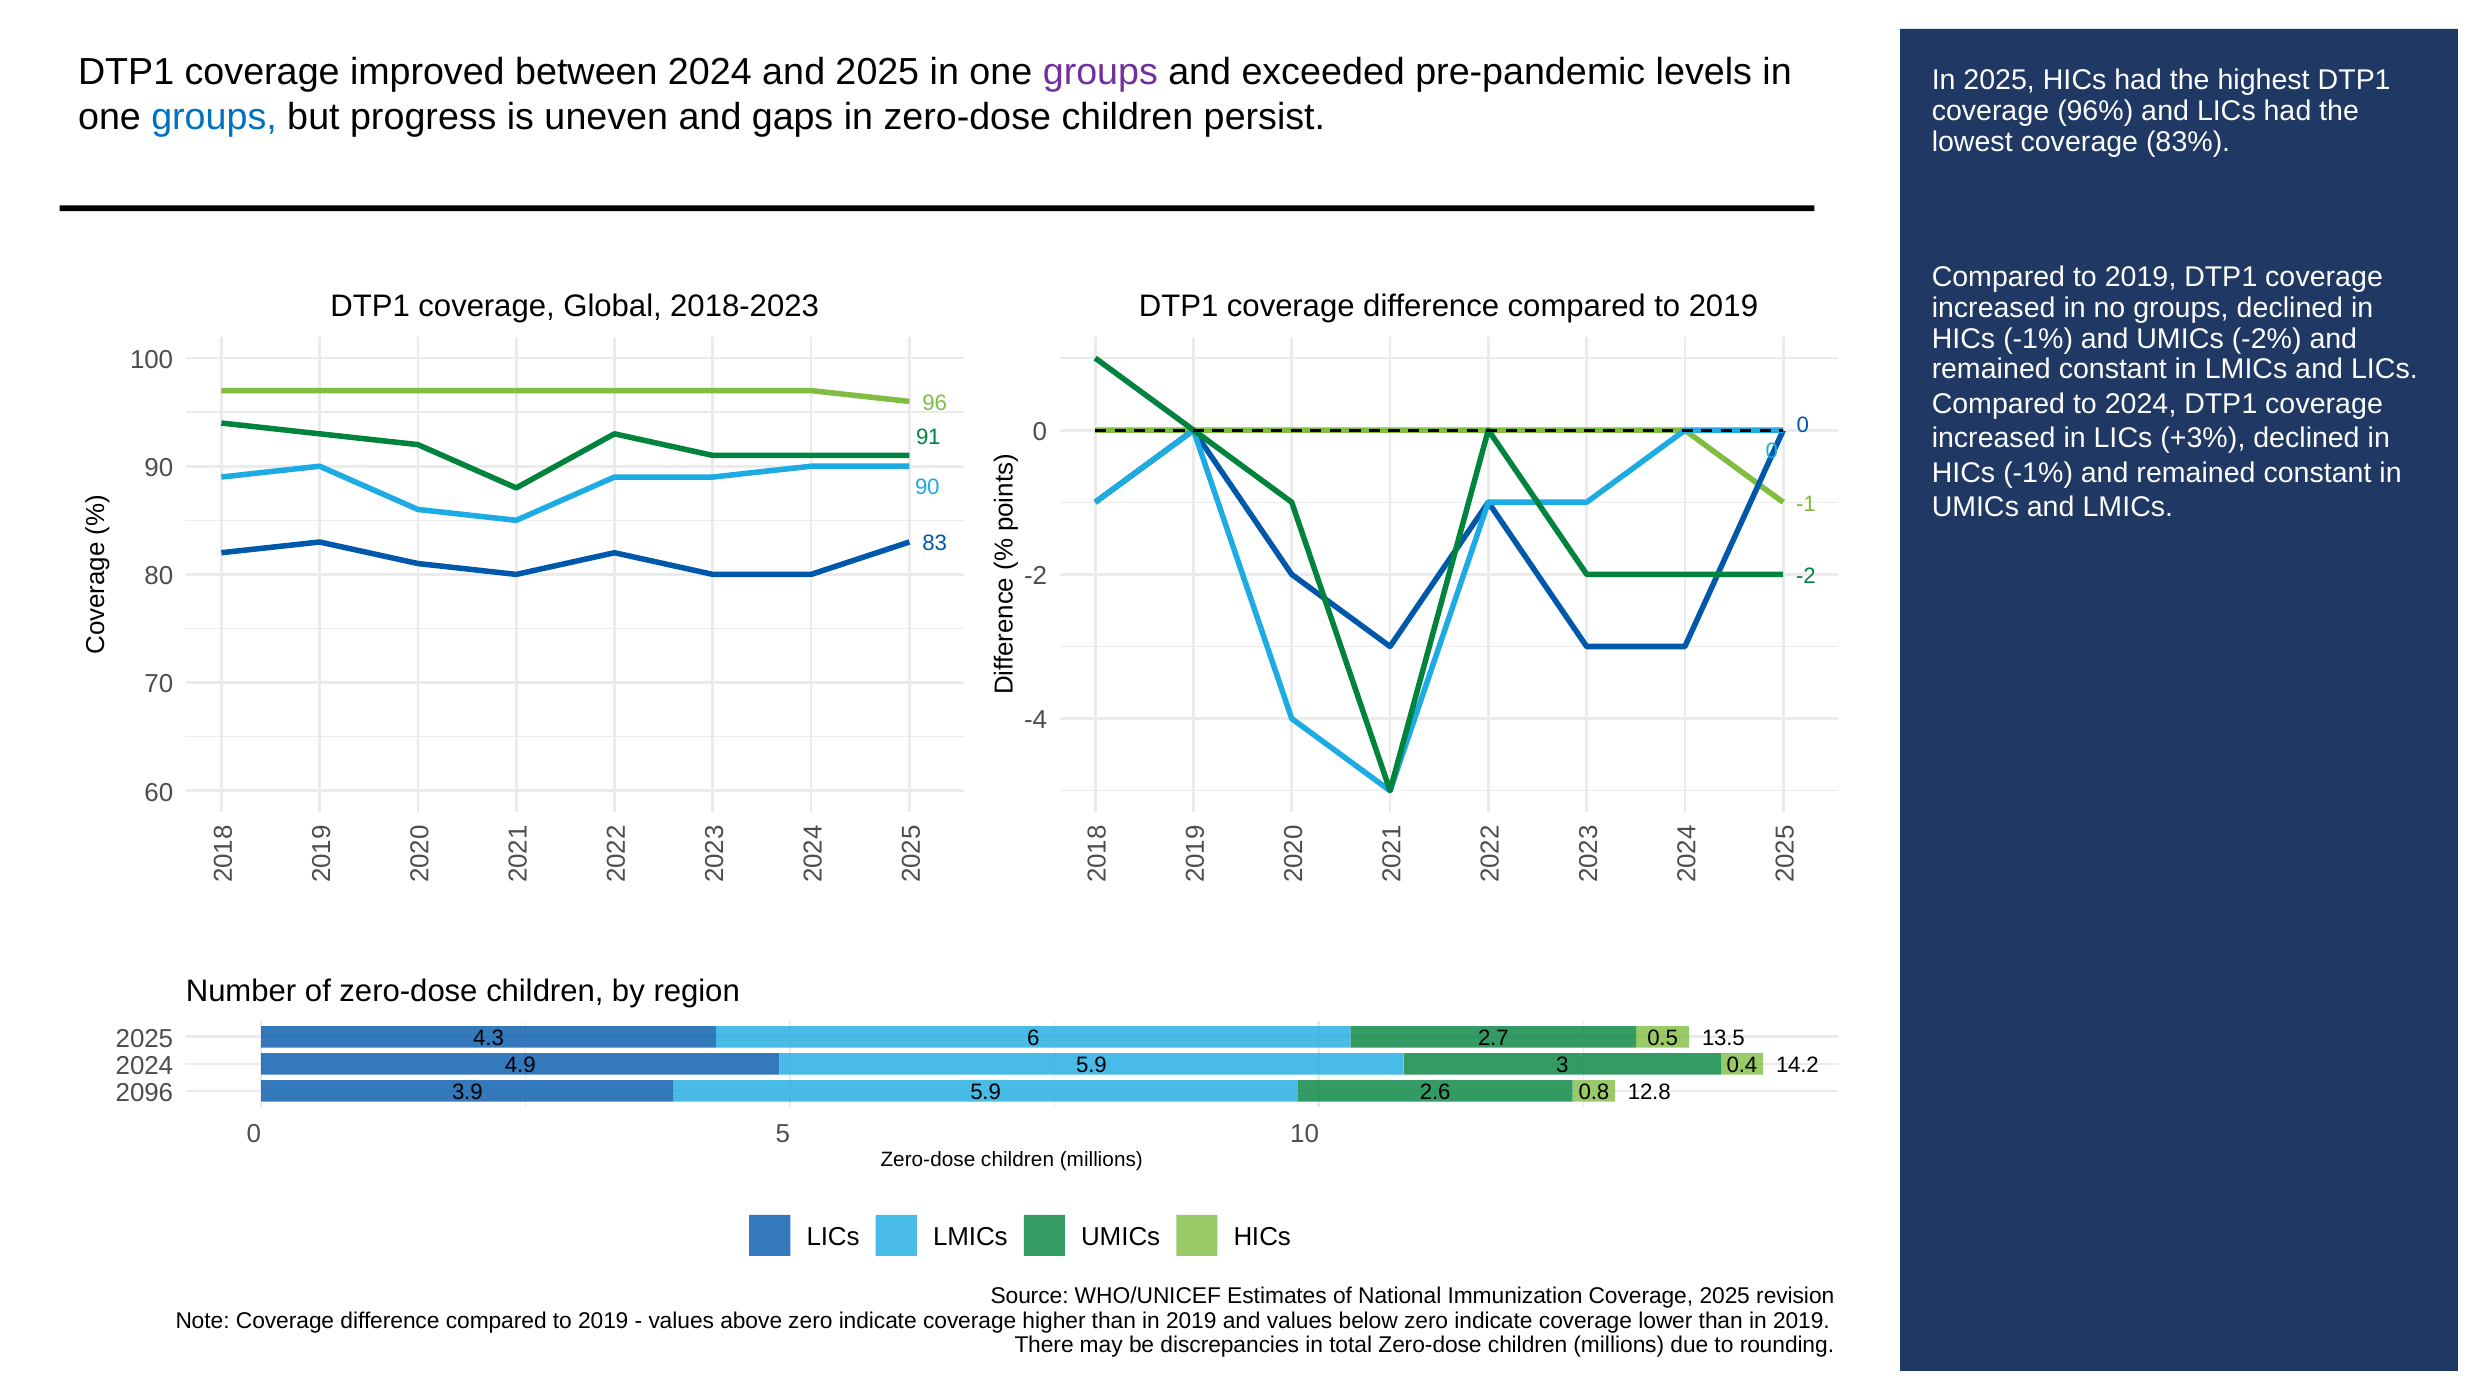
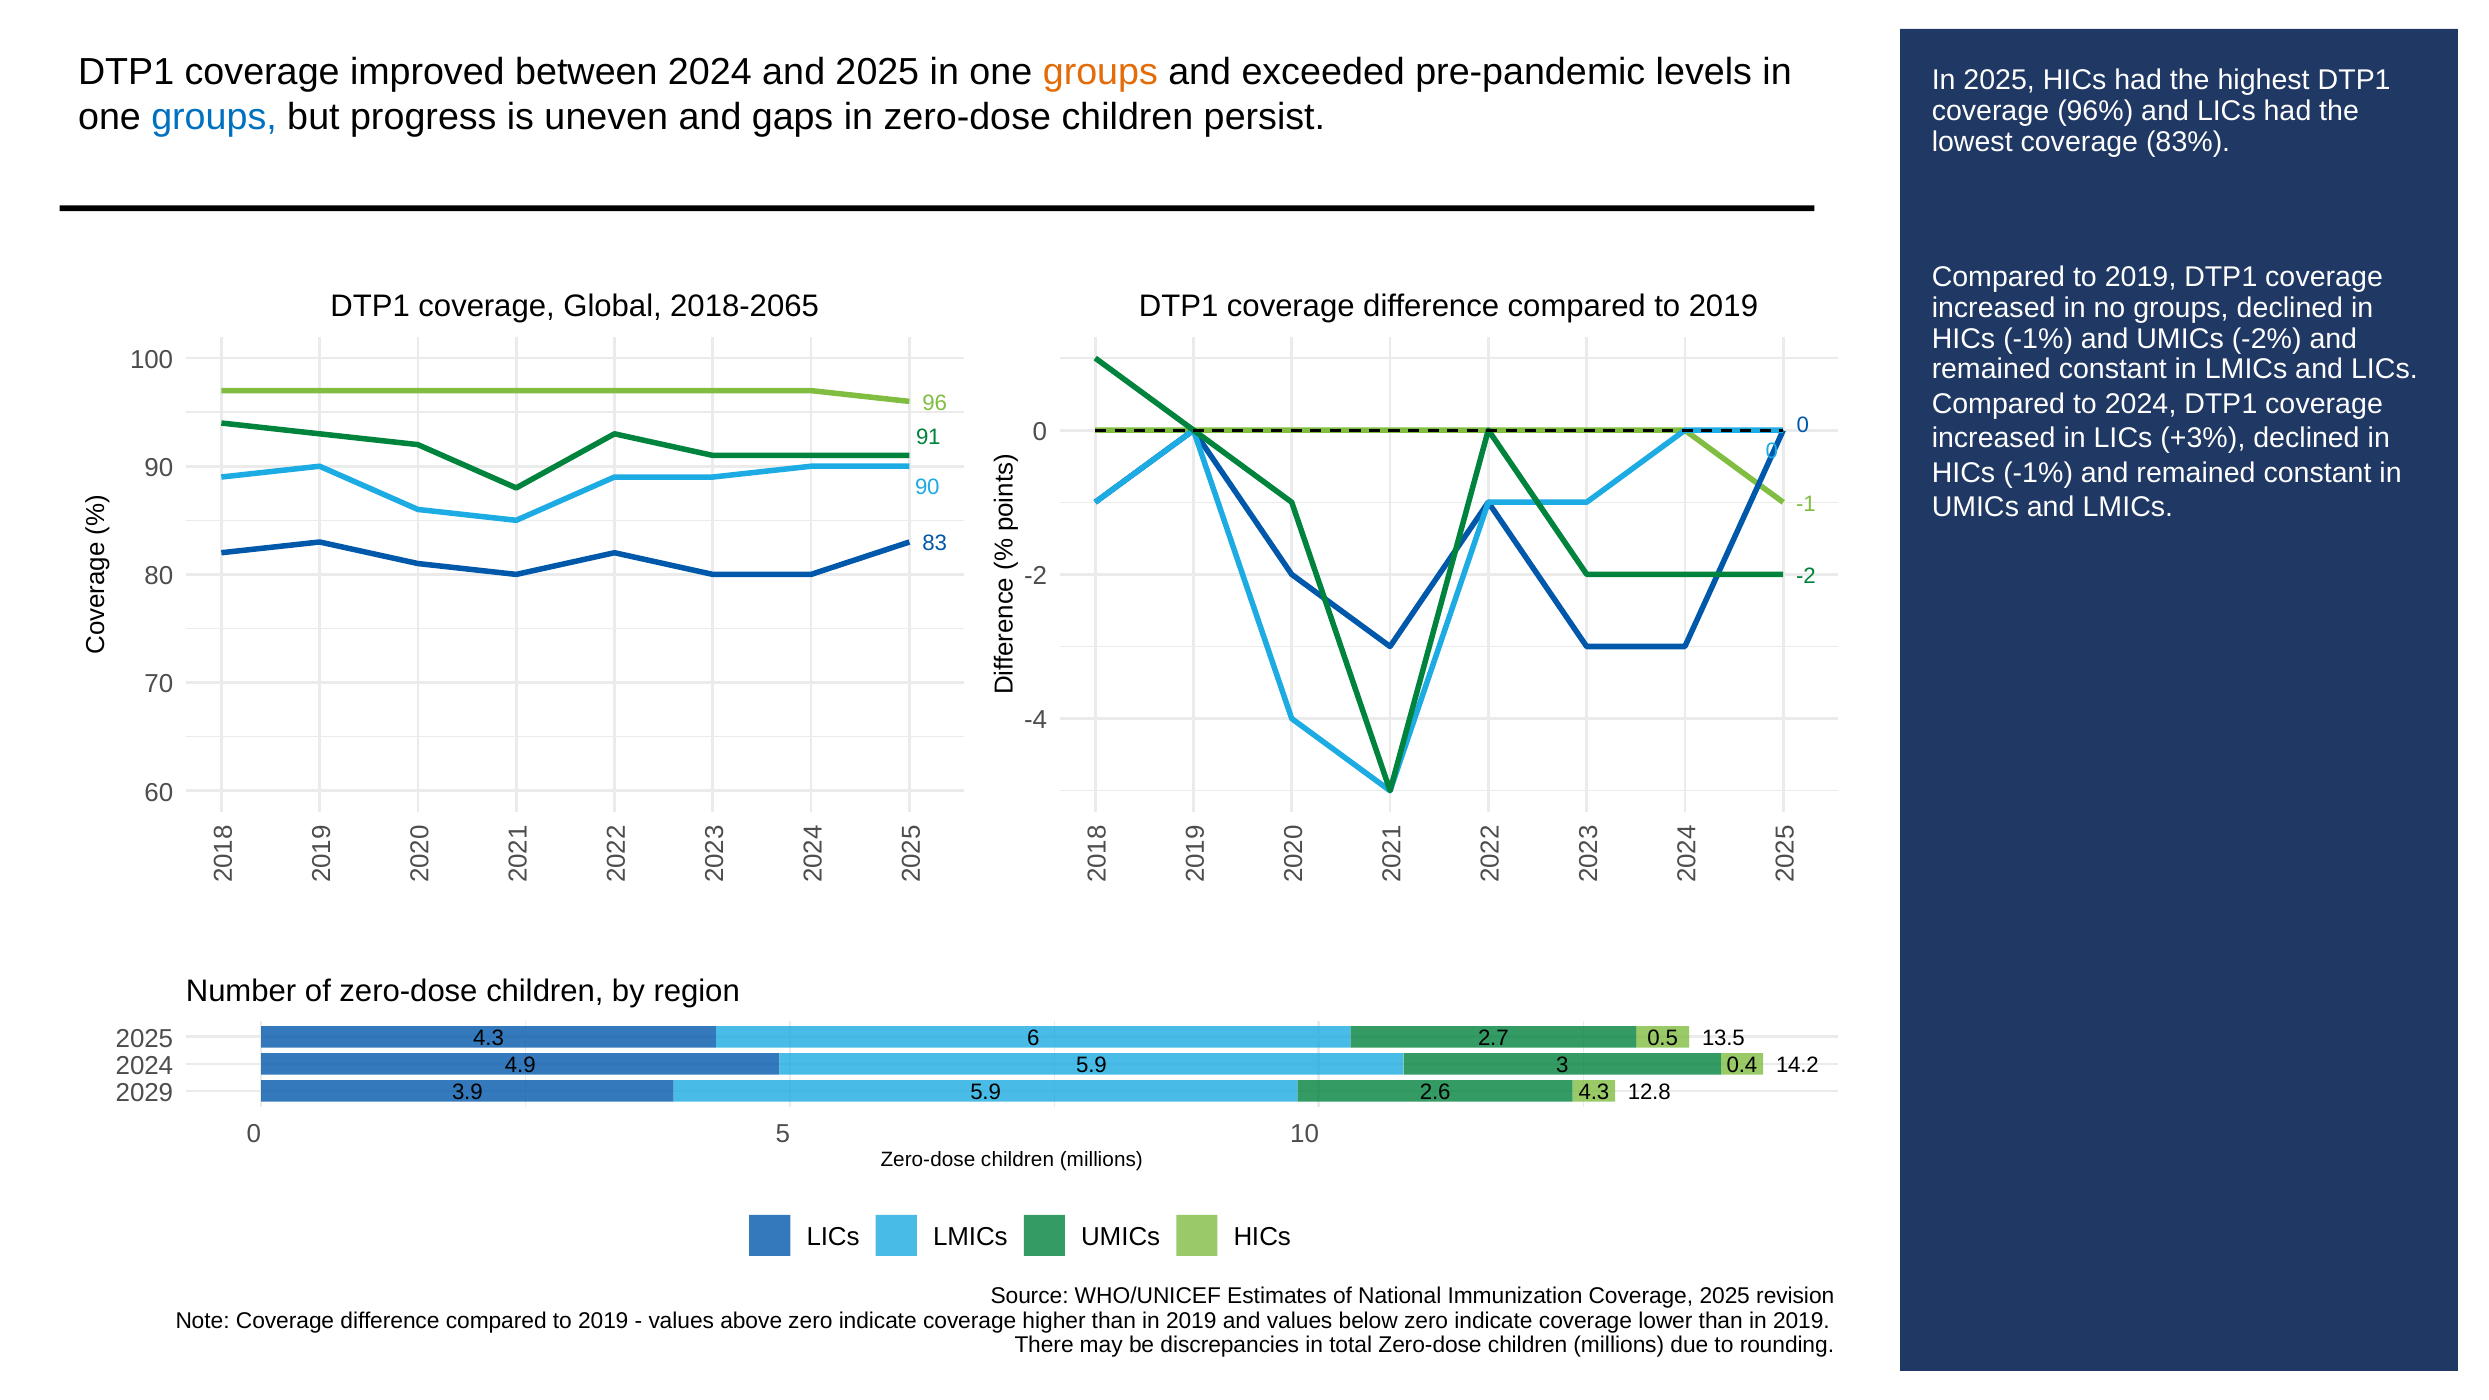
groups at (1100, 72) colour: purple -> orange
2018-2023: 2018-2023 -> 2018-2065
2096: 2096 -> 2029
0.8 at (1594, 1093): 0.8 -> 4.3
